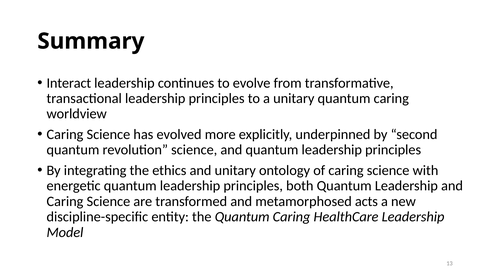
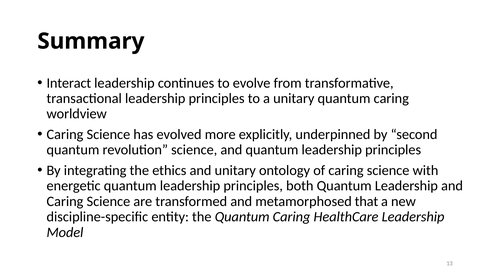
acts: acts -> that
